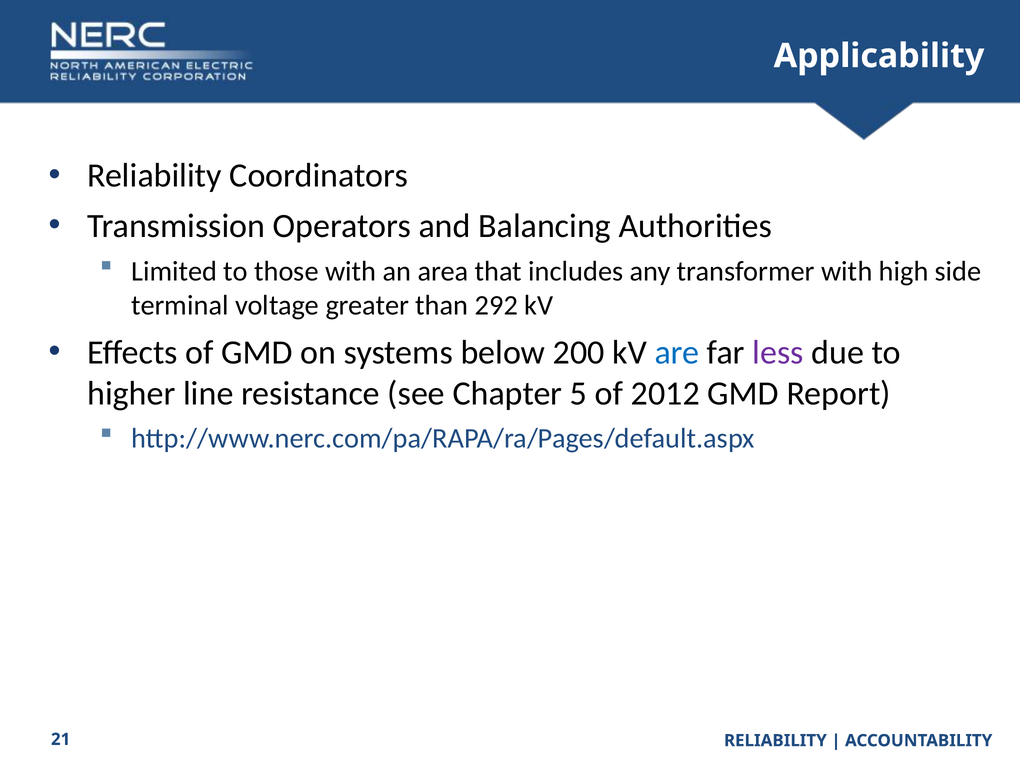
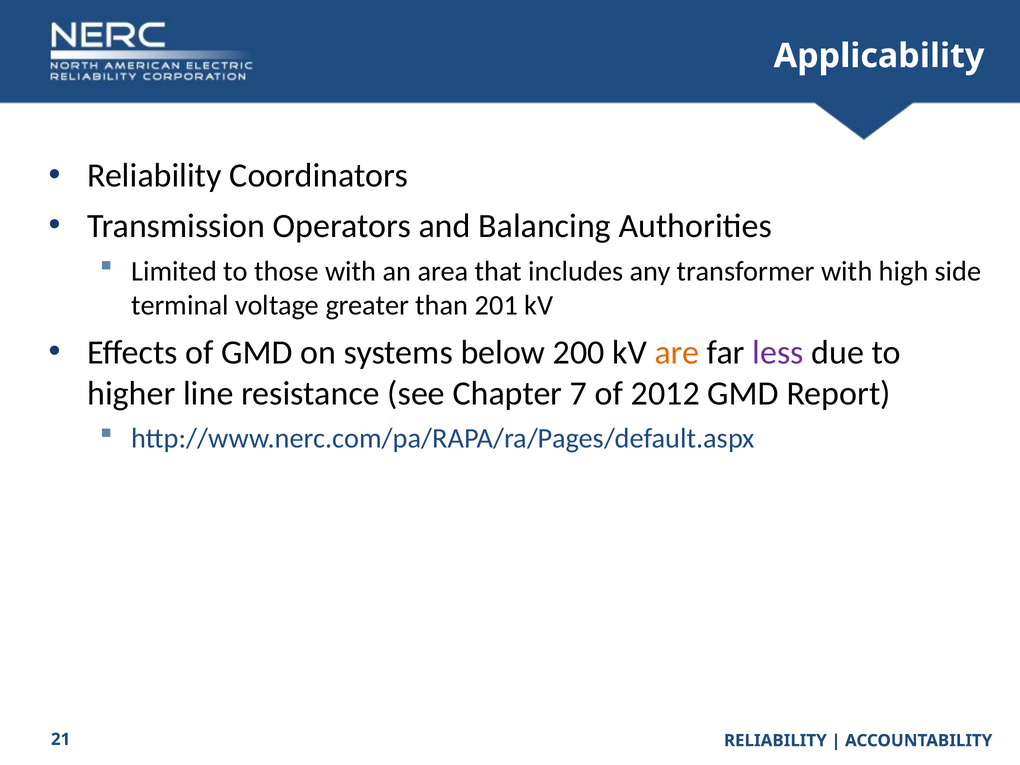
292: 292 -> 201
are colour: blue -> orange
5: 5 -> 7
